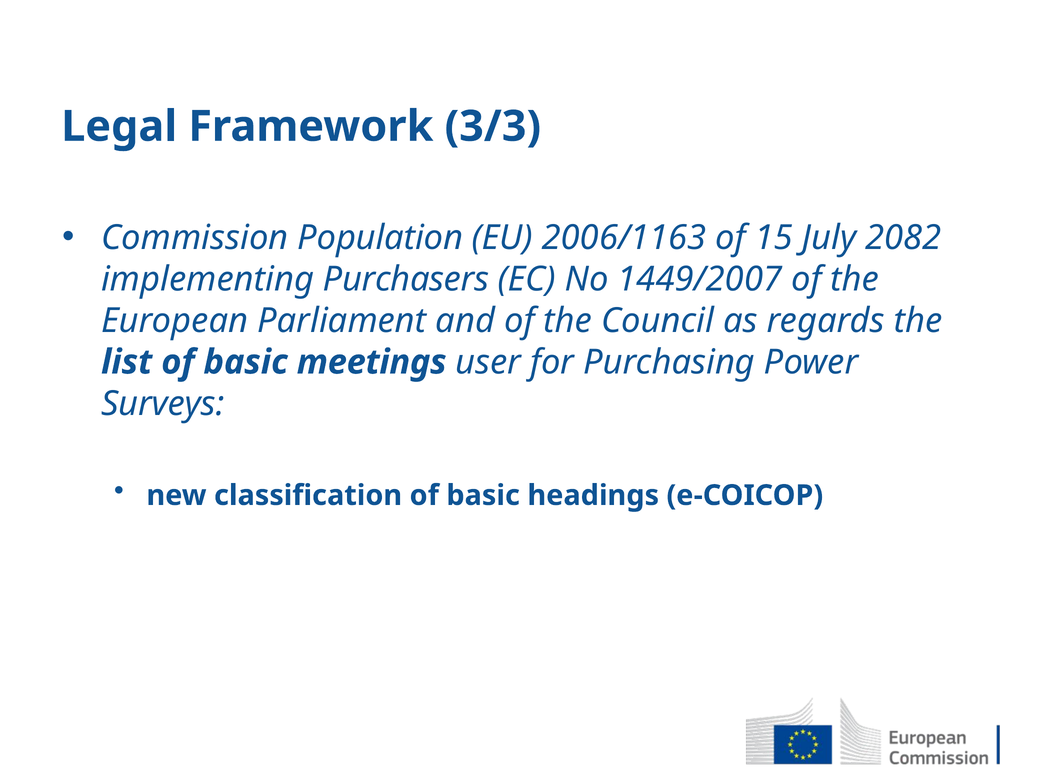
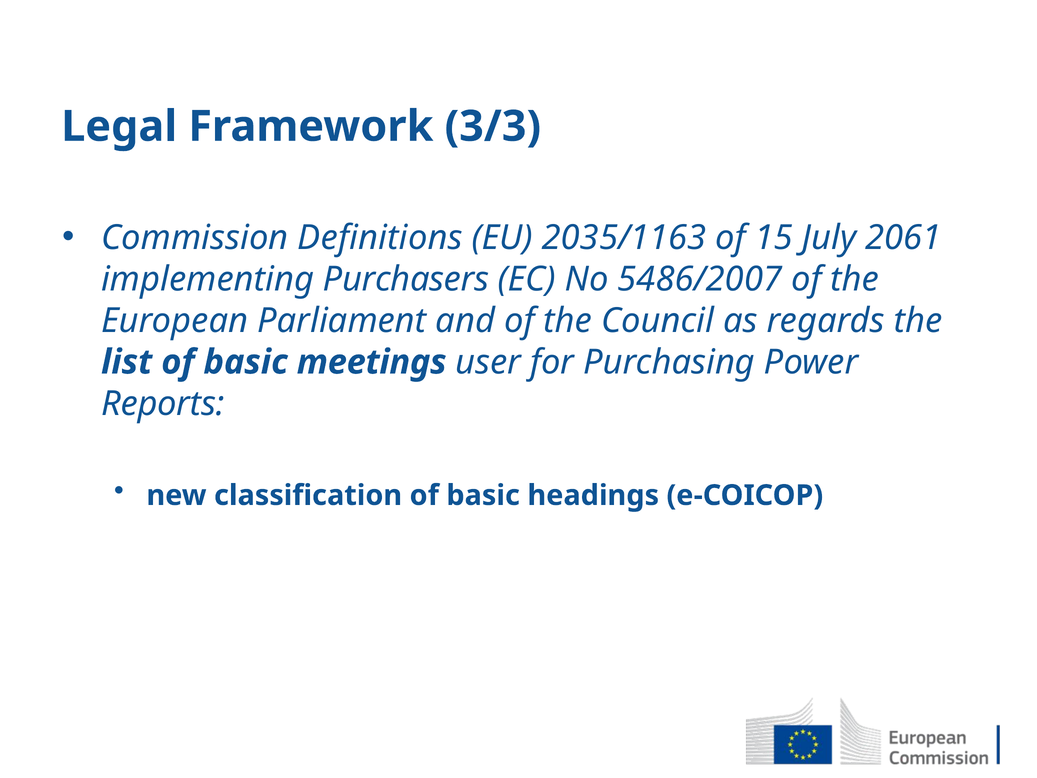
Population: Population -> Definitions
2006/1163: 2006/1163 -> 2035/1163
2082: 2082 -> 2061
1449/2007: 1449/2007 -> 5486/2007
Surveys: Surveys -> Reports
